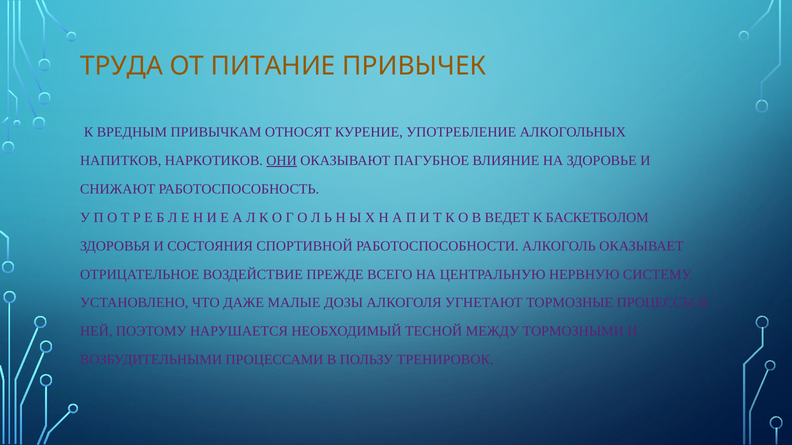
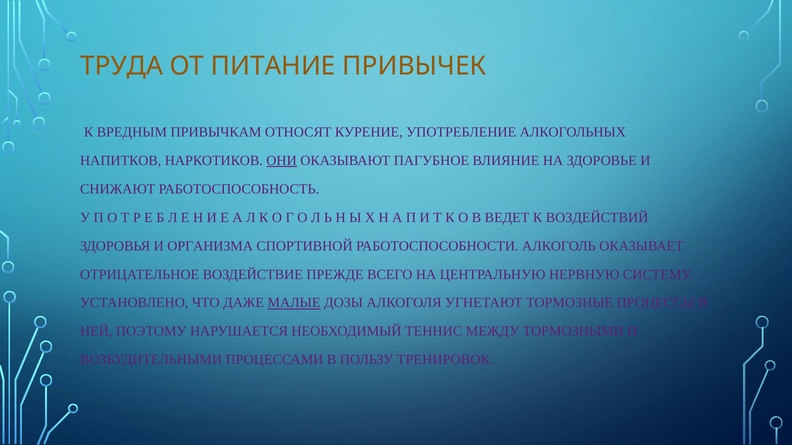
БАСКЕТБОЛОМ: БАСКЕТБОЛОМ -> ВОЗДЕЙСТВИЙ
СОСТОЯНИЯ: СОСТОЯНИЯ -> ОРГАНИЗМА
МАЛЫЕ underline: none -> present
ТЕСНОЙ: ТЕСНОЙ -> ТЕННИС
